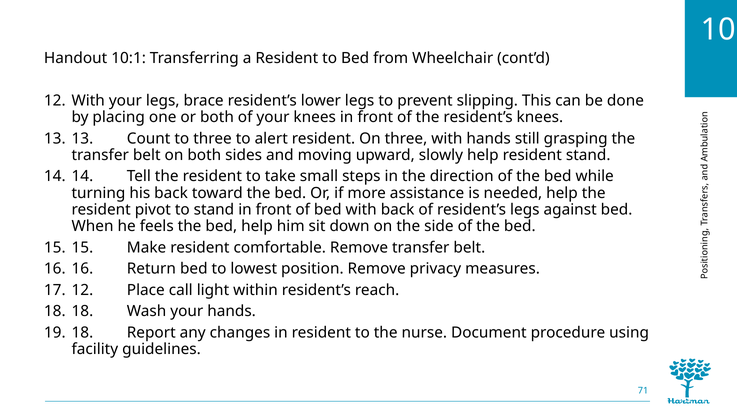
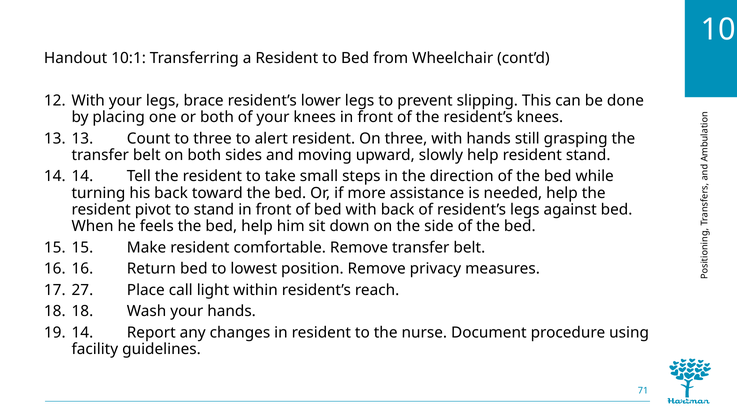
17 12: 12 -> 27
19 18: 18 -> 14
